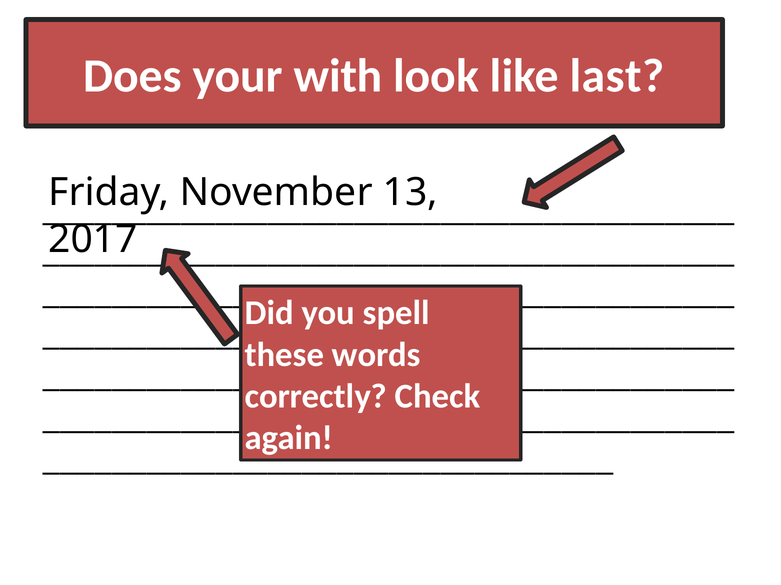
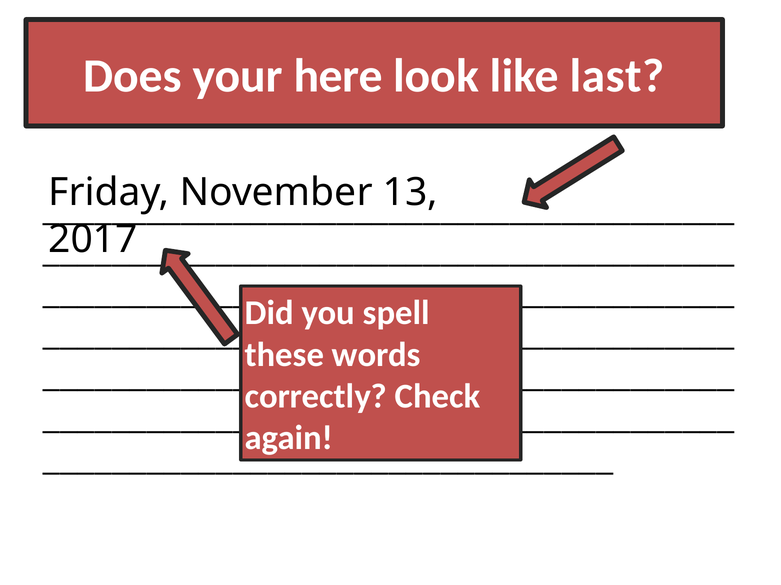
with: with -> here
